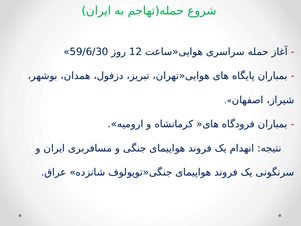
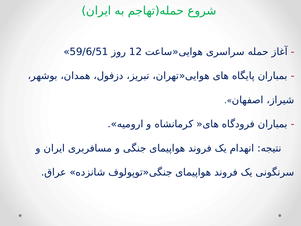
59/6/30: 59/6/30 -> 59/6/51
